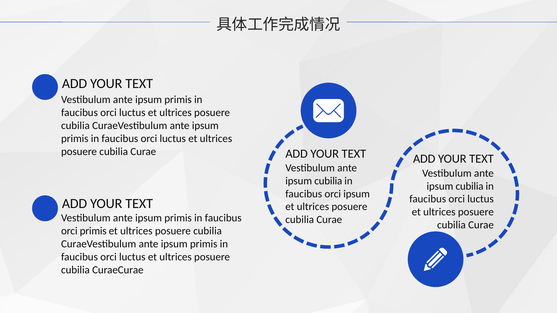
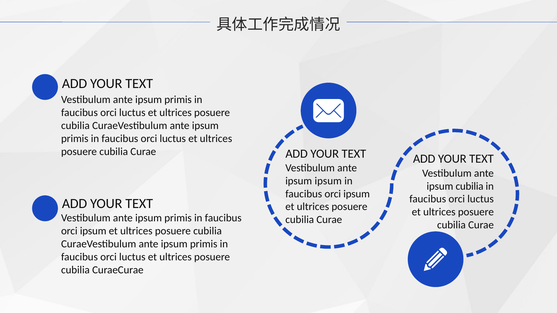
cubilia at (328, 181): cubilia -> ipsum
primis at (93, 231): primis -> ipsum
